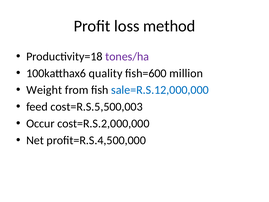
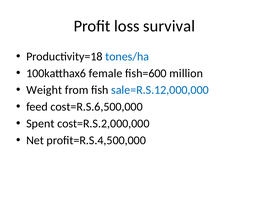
method: method -> survival
tones/ha colour: purple -> blue
quality: quality -> female
cost=R.S.5,500,003: cost=R.S.5,500,003 -> cost=R.S.6,500,000
Occur: Occur -> Spent
